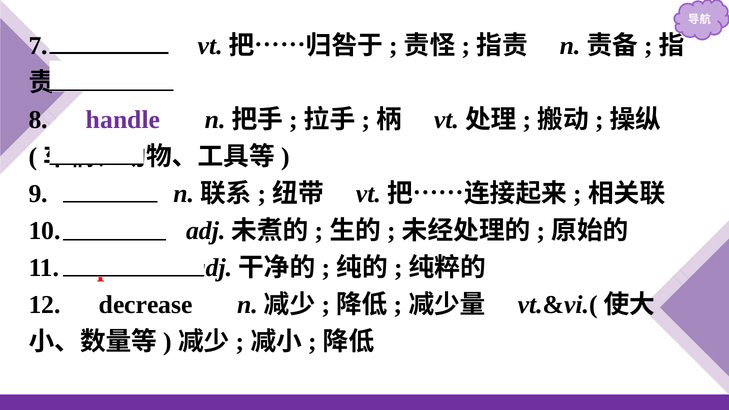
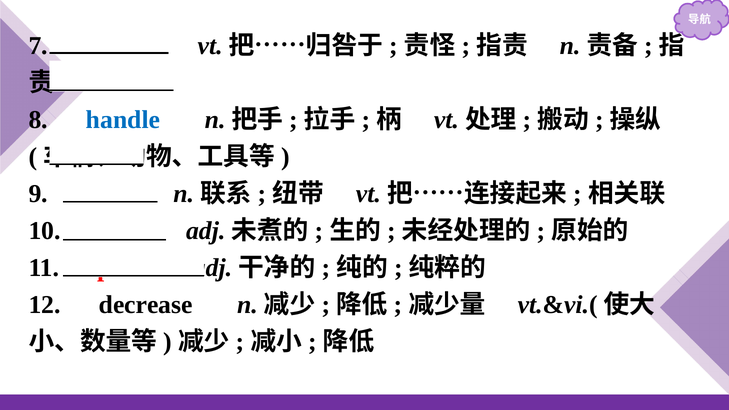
handle colour: purple -> blue
